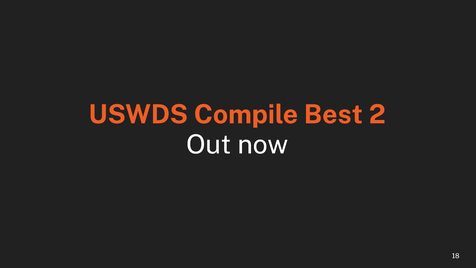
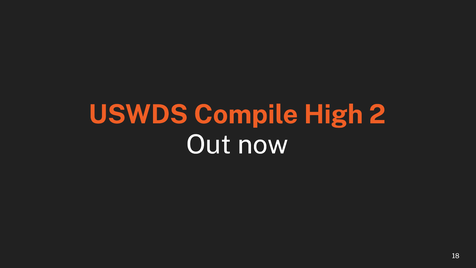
Best: Best -> High
